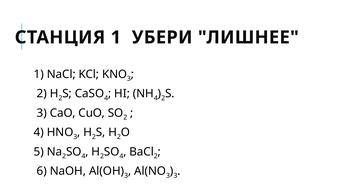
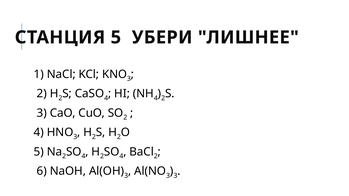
СТАНЦИЯ 1: 1 -> 5
